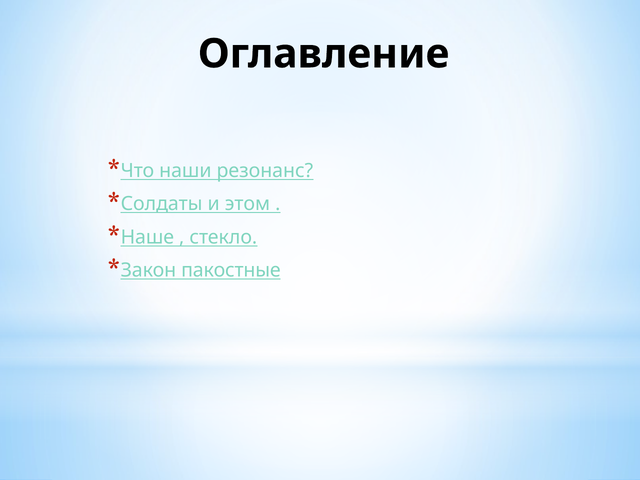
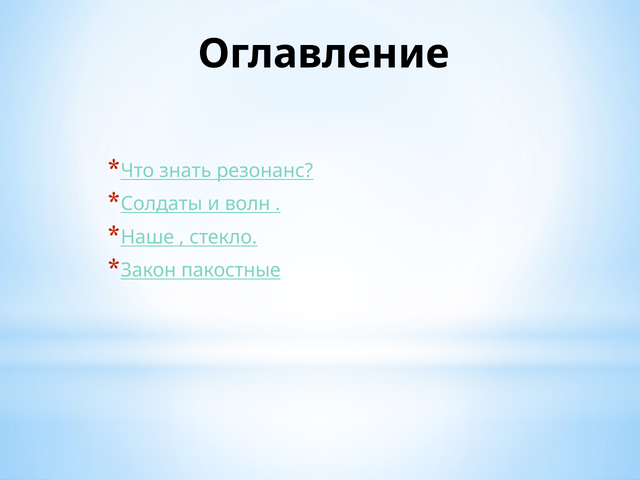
наши: наши -> знать
этом: этом -> волн
